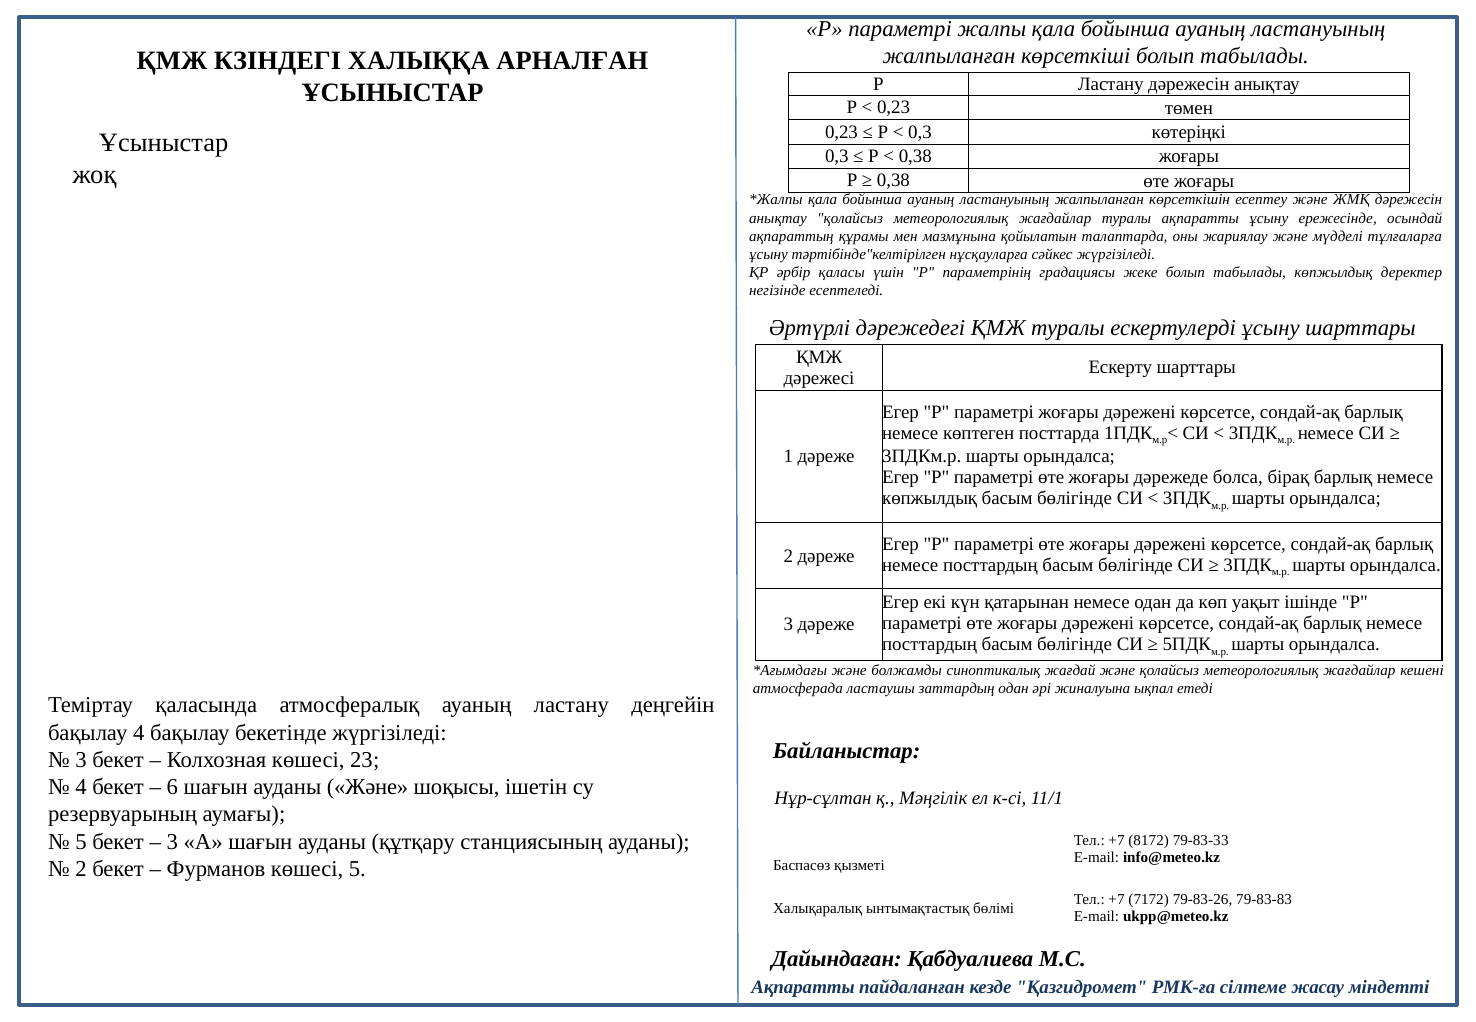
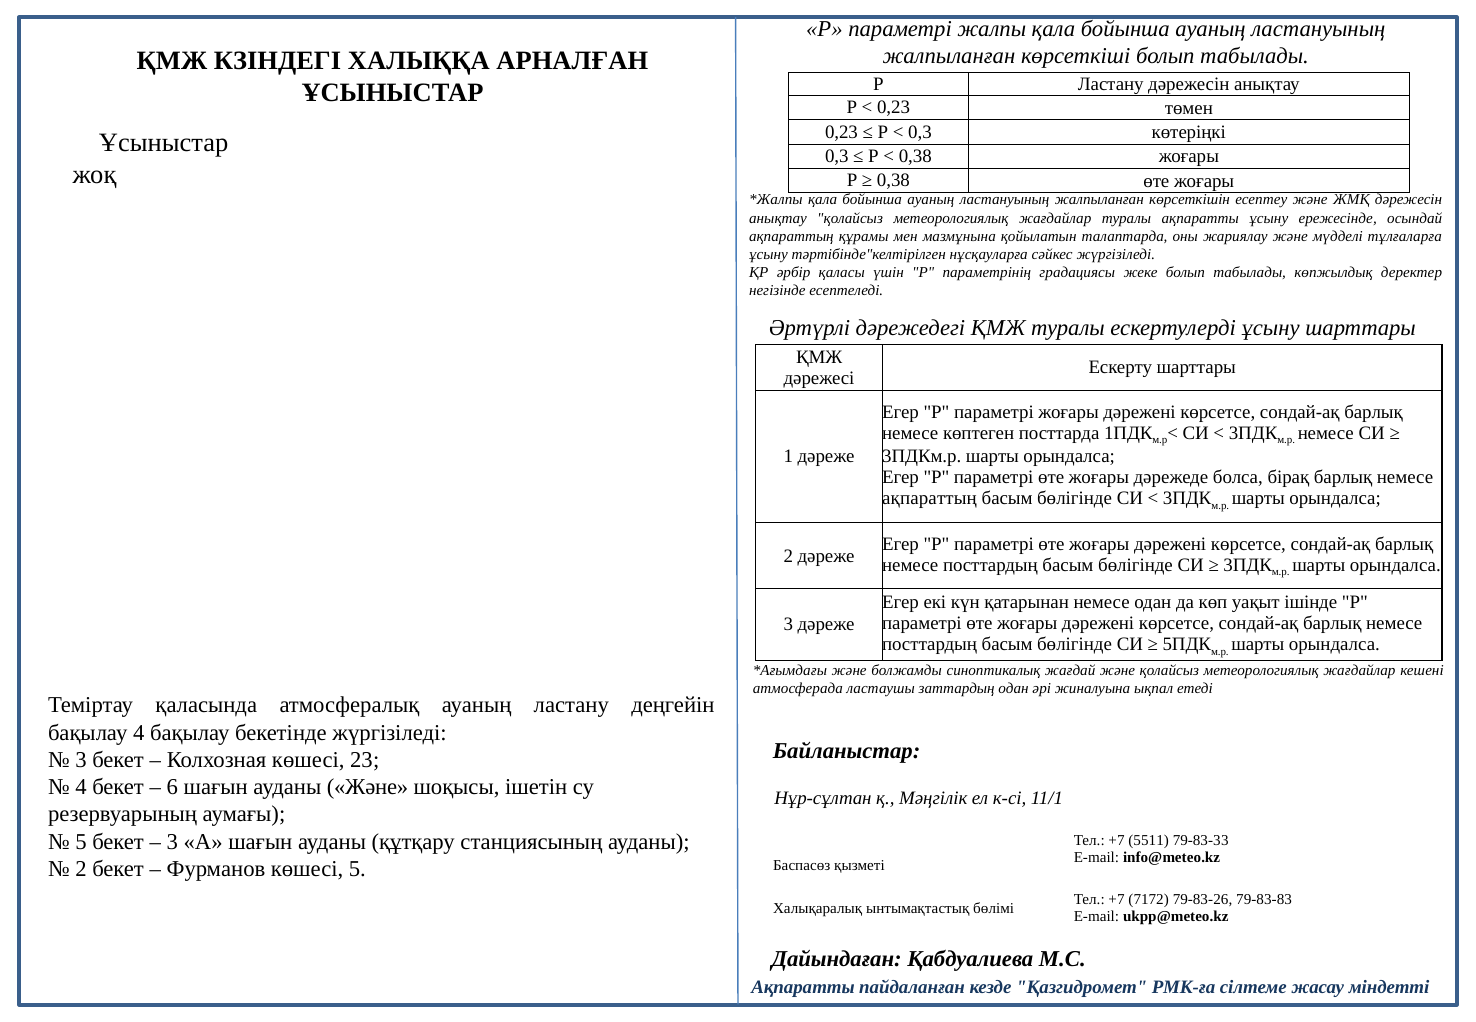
көпжылдық at (930, 498): көпжылдық -> ақпараттың
8172: 8172 -> 5511
